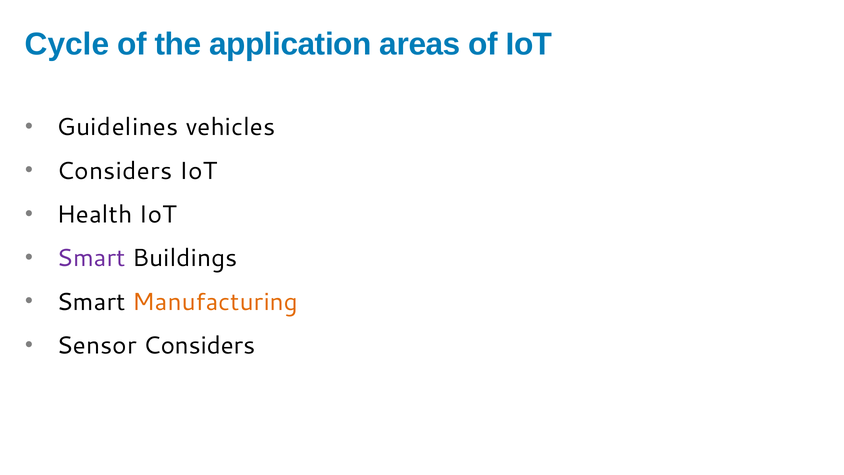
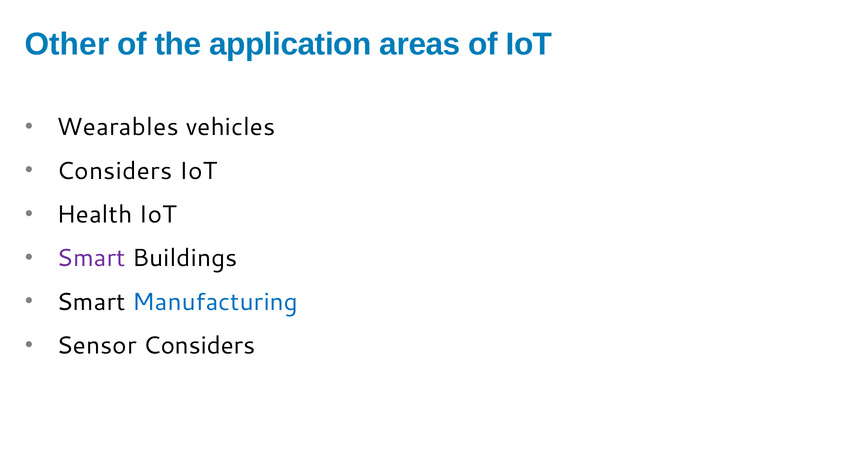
Cycle: Cycle -> Other
Guidelines: Guidelines -> Wearables
Manufacturing colour: orange -> blue
